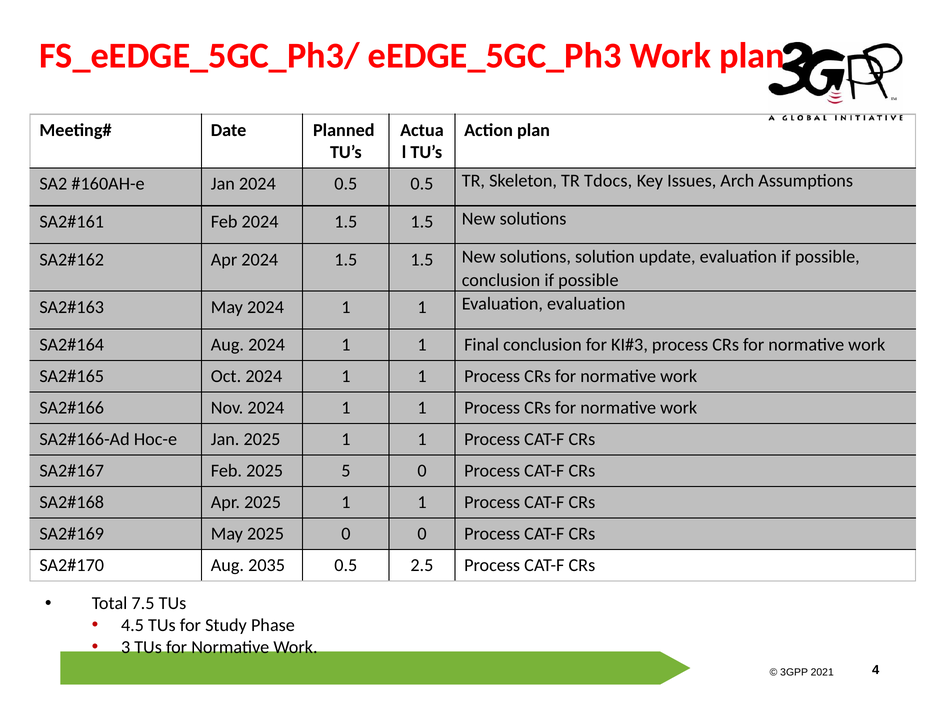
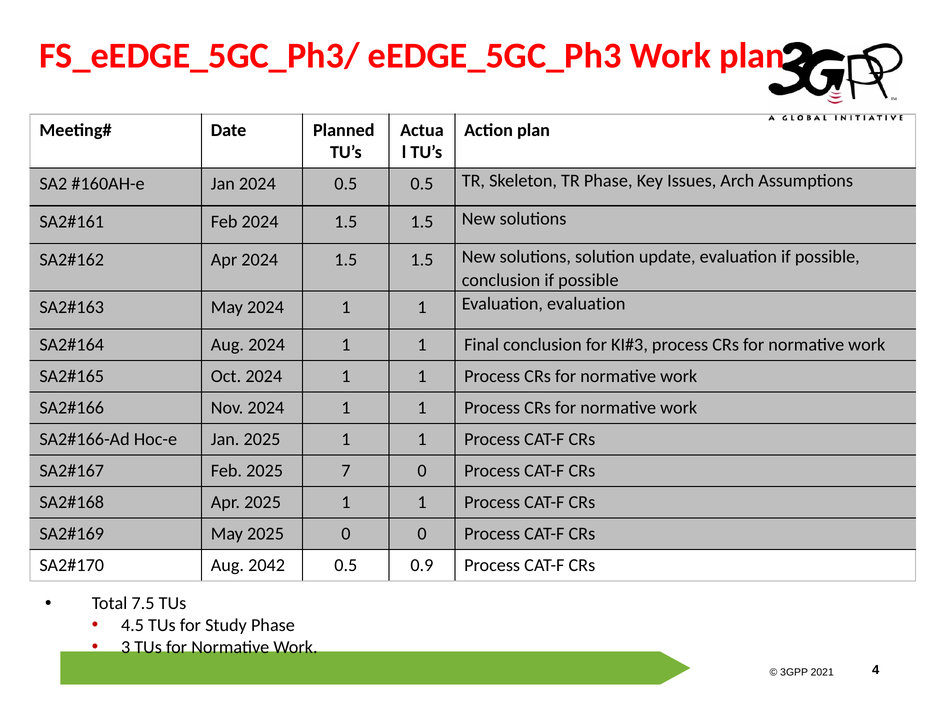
TR Tdocs: Tdocs -> Phase
5: 5 -> 7
2035: 2035 -> 2042
2.5: 2.5 -> 0.9
